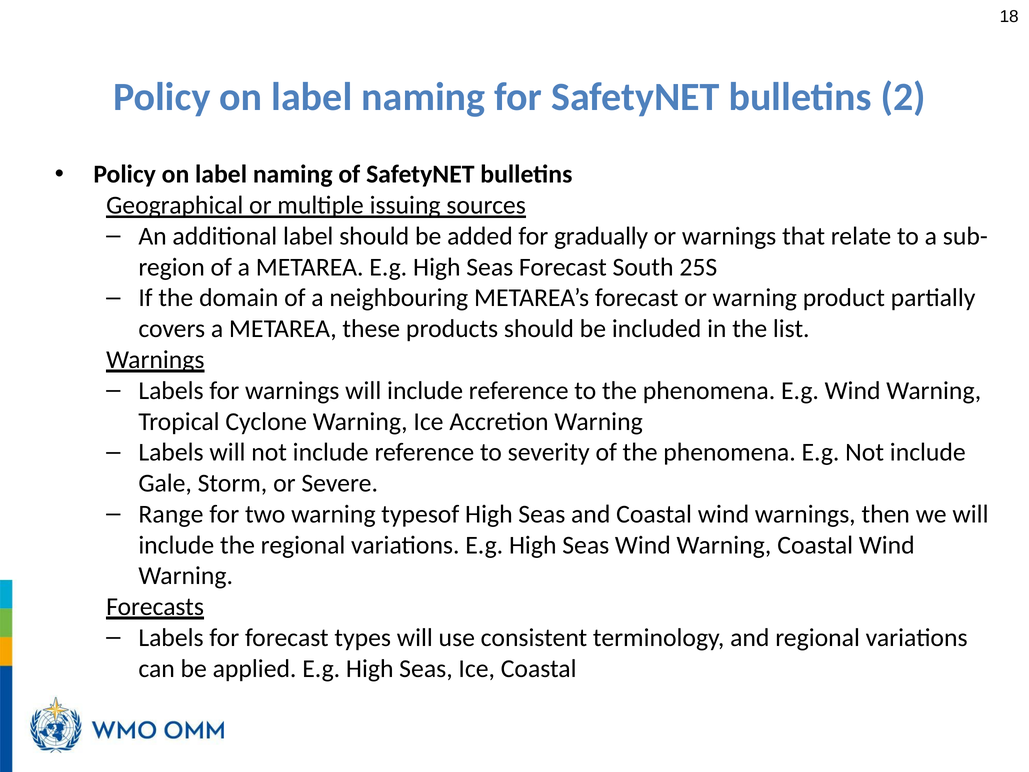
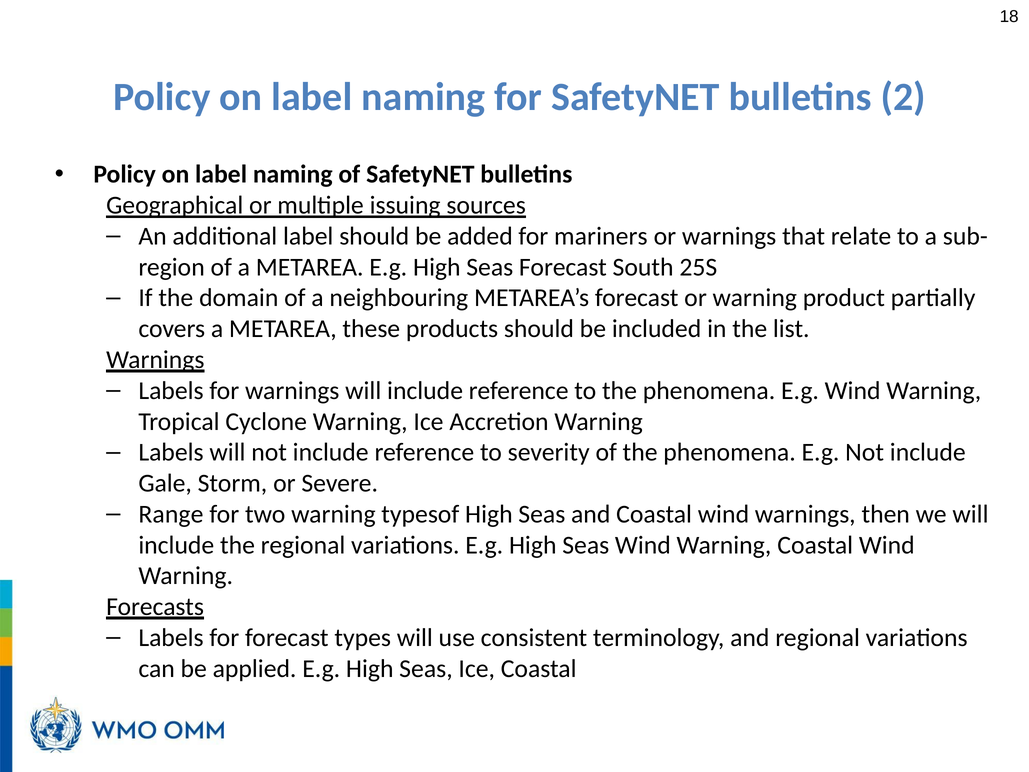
gradually: gradually -> mariners
